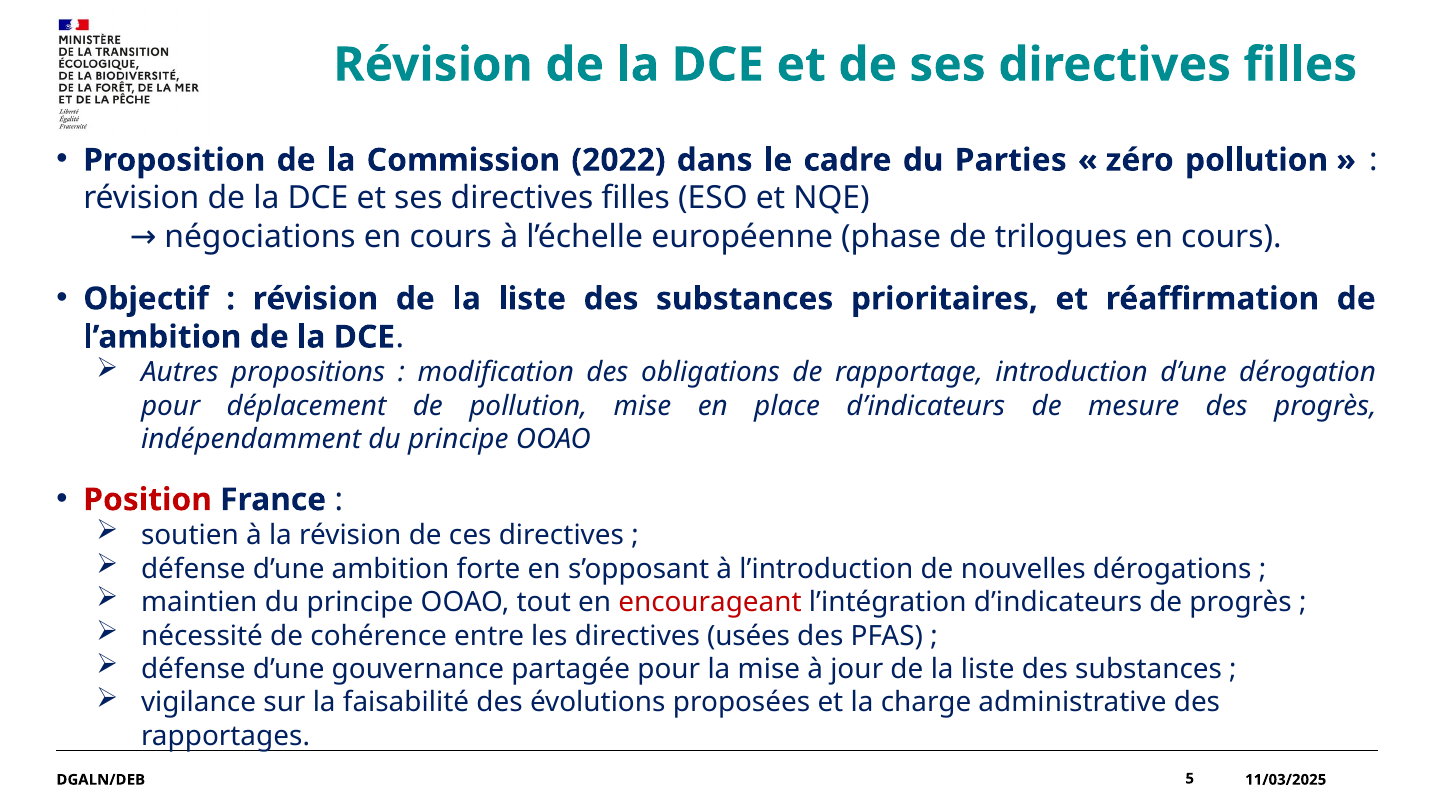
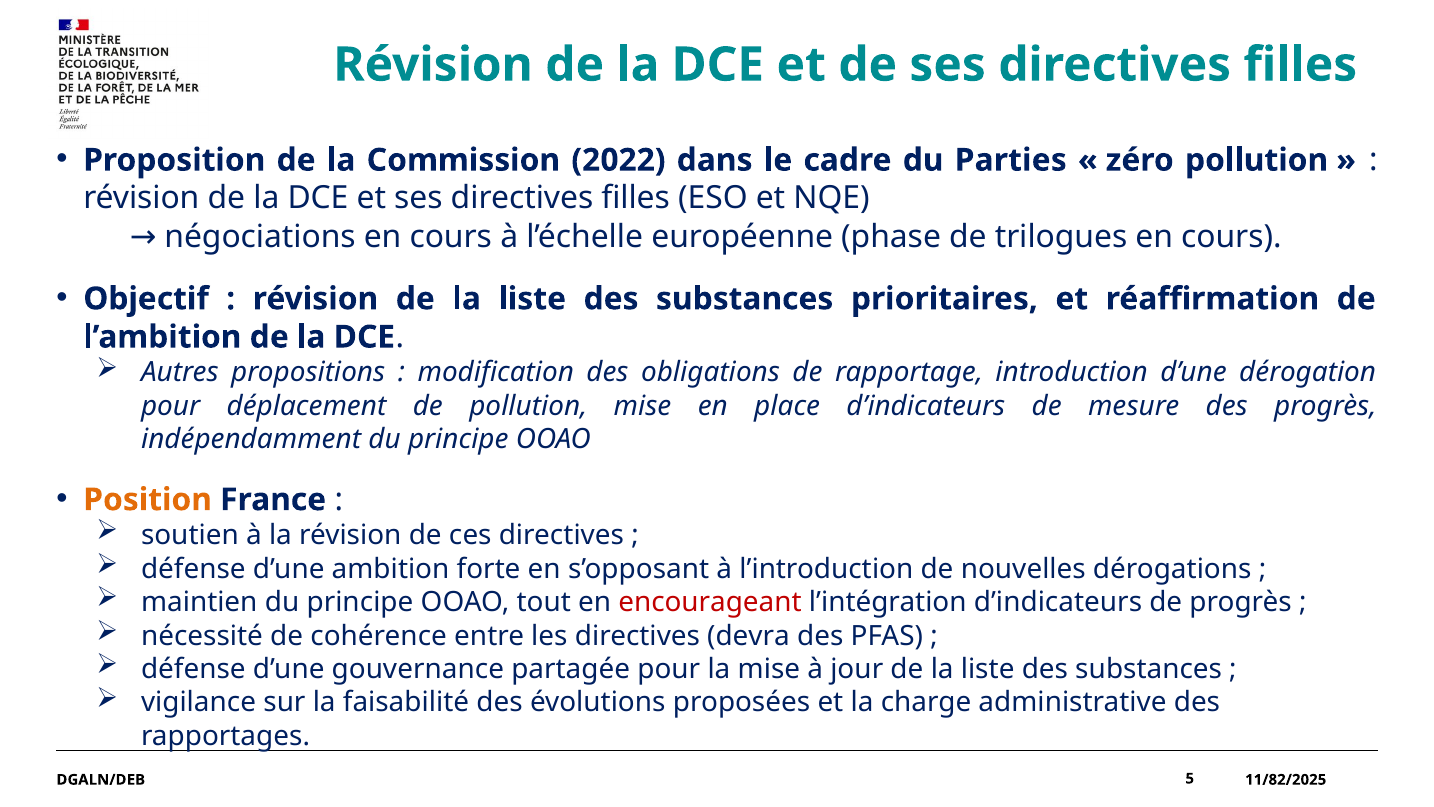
Position colour: red -> orange
usées: usées -> devra
11/03/2025: 11/03/2025 -> 11/82/2025
